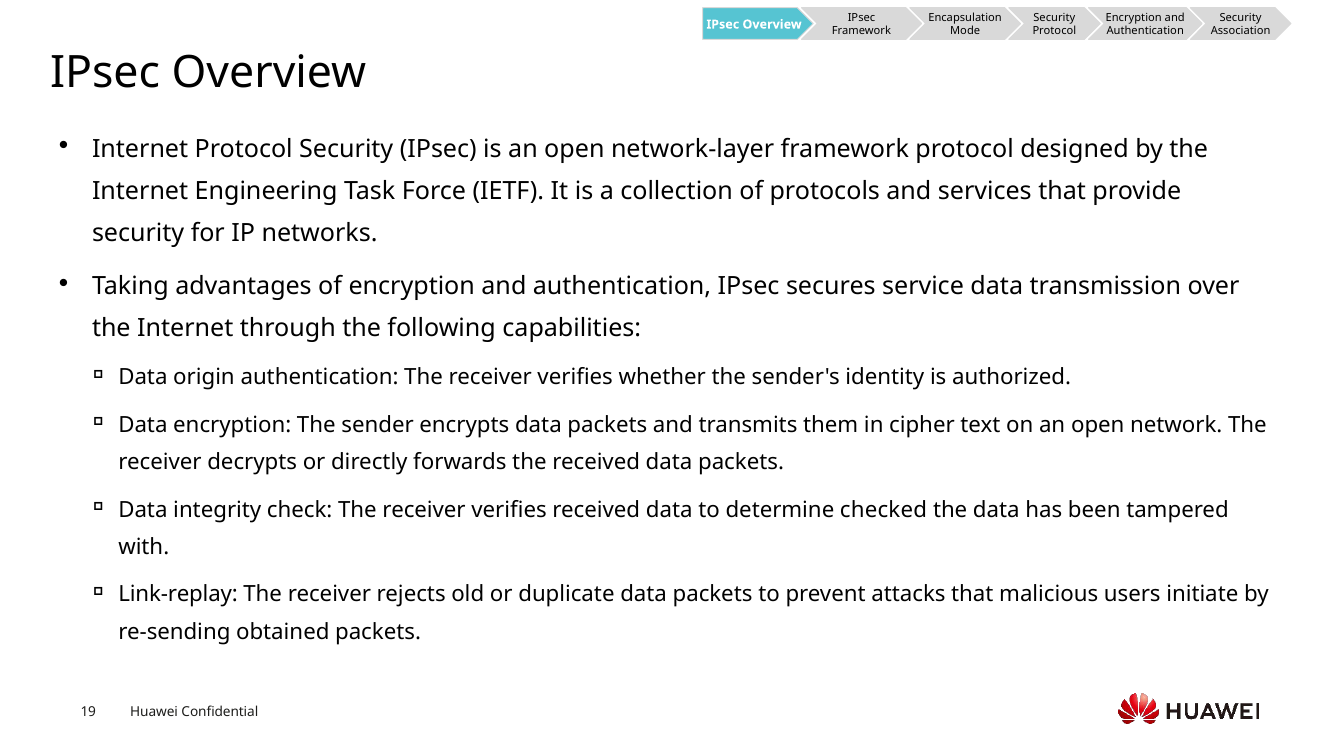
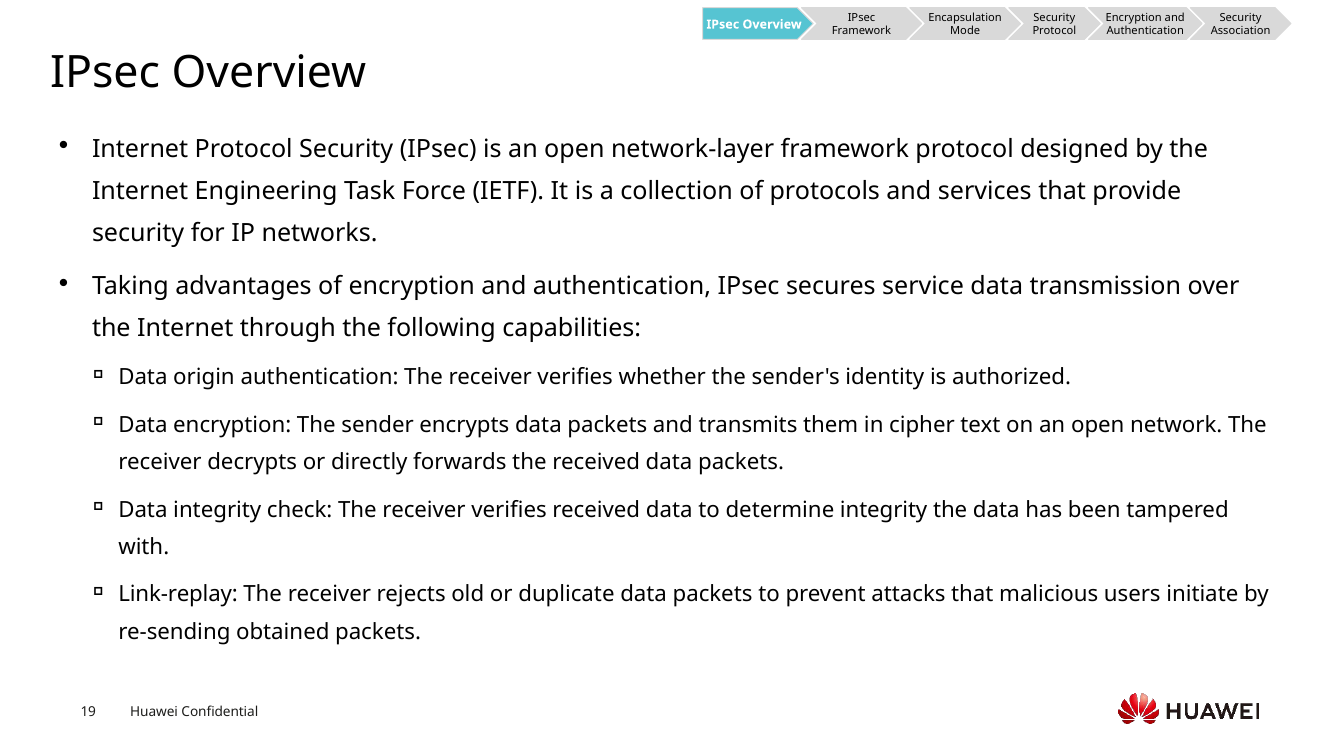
determine checked: checked -> integrity
